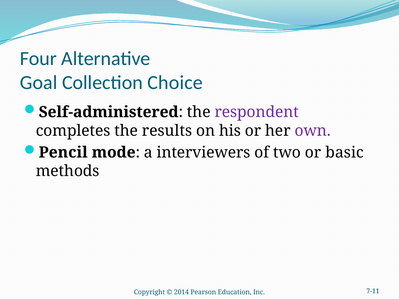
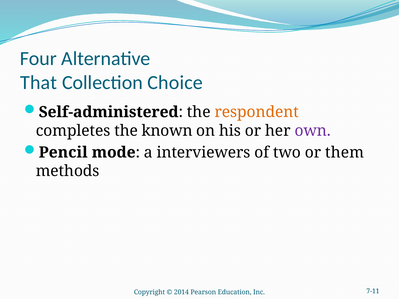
Goal: Goal -> That
respondent colour: purple -> orange
results: results -> known
basic: basic -> them
